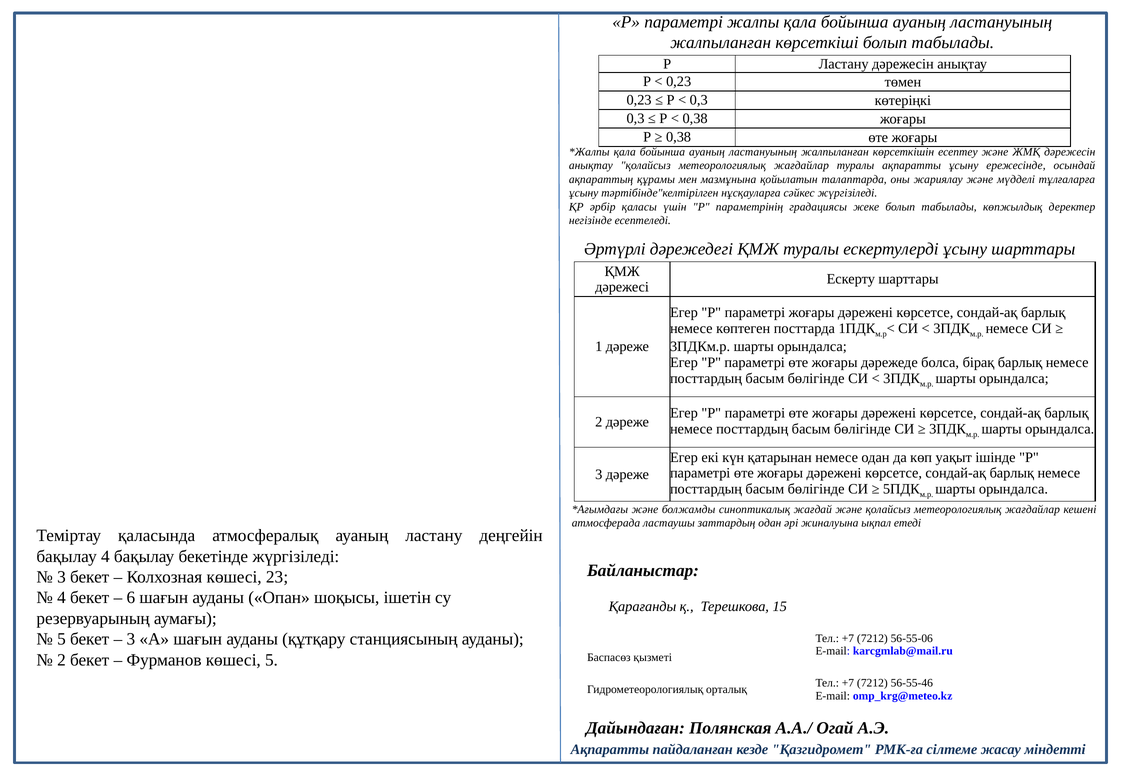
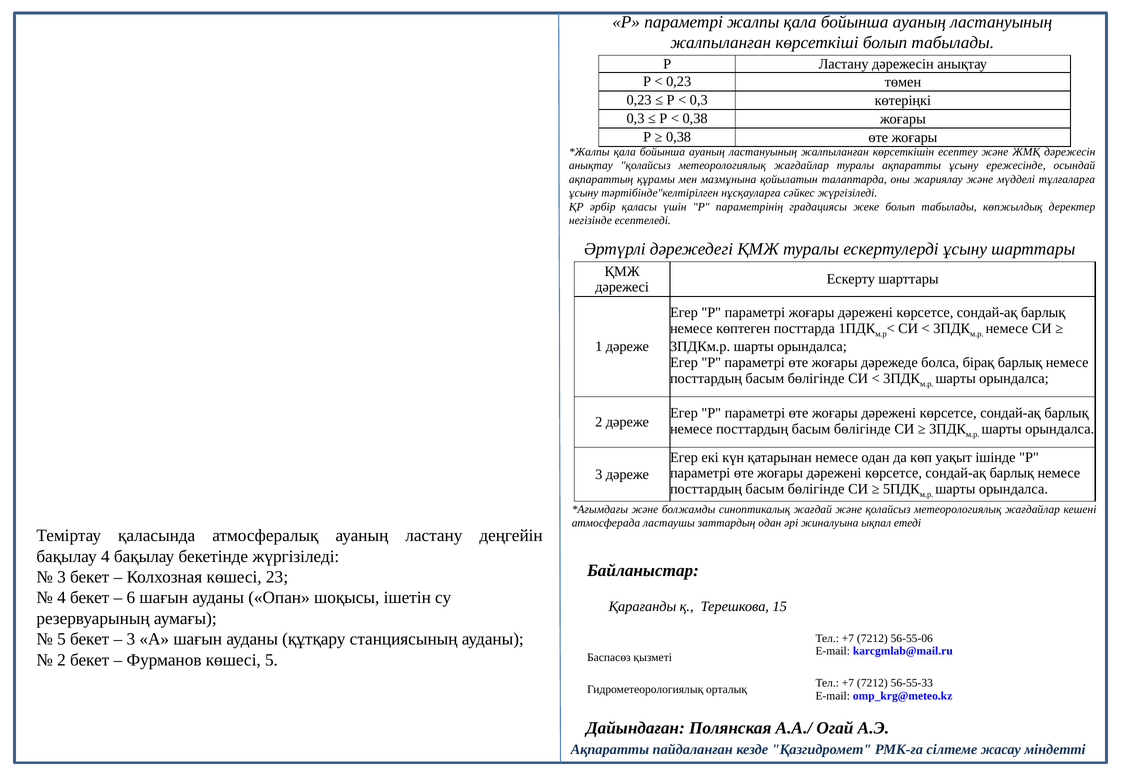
56-55-46: 56-55-46 -> 56-55-33
